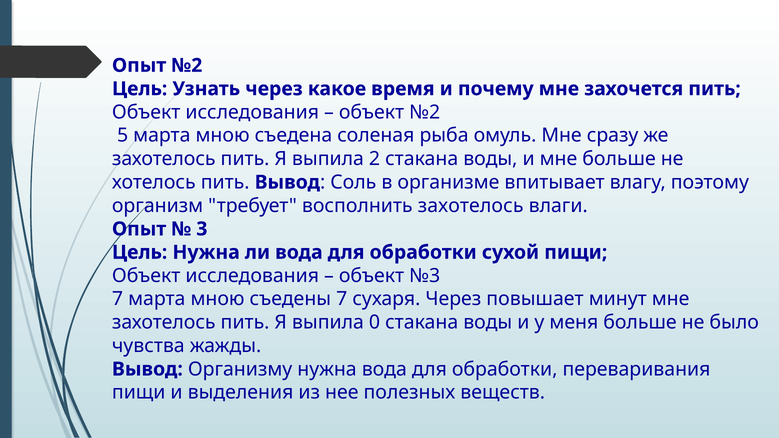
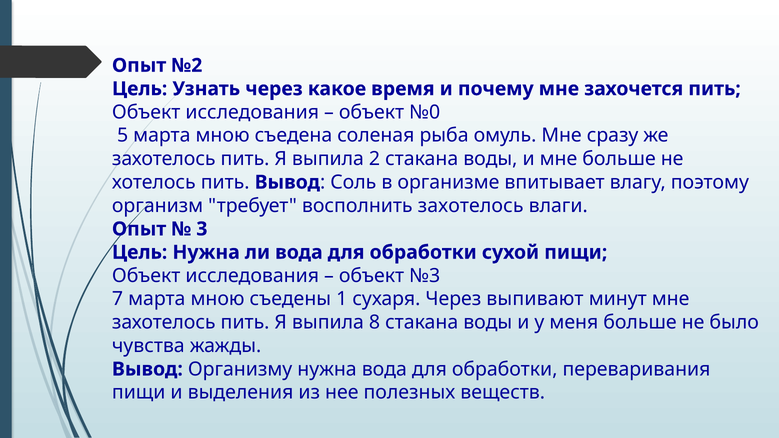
объект №2: №2 -> №0
съедены 7: 7 -> 1
повышает: повышает -> выпивают
0: 0 -> 8
